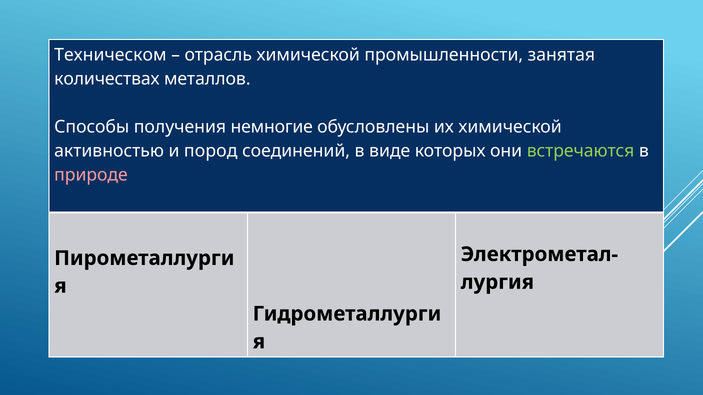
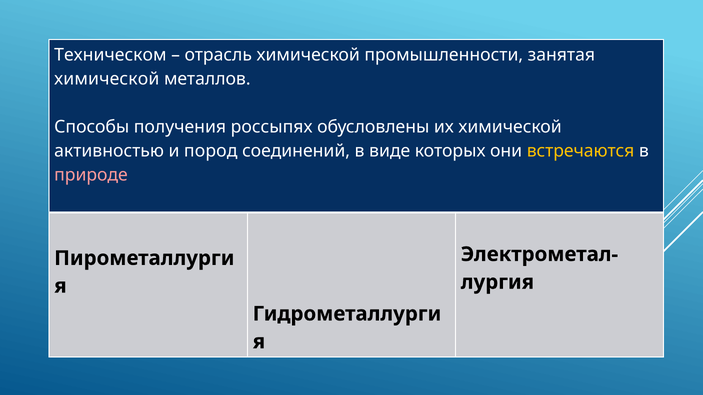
количествах at (107, 79): количествах -> химической
немногие: немногие -> россыпях
встречаются colour: light green -> yellow
